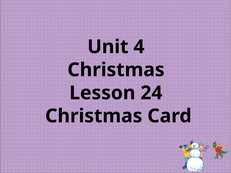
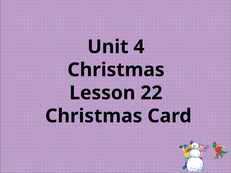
24: 24 -> 22
